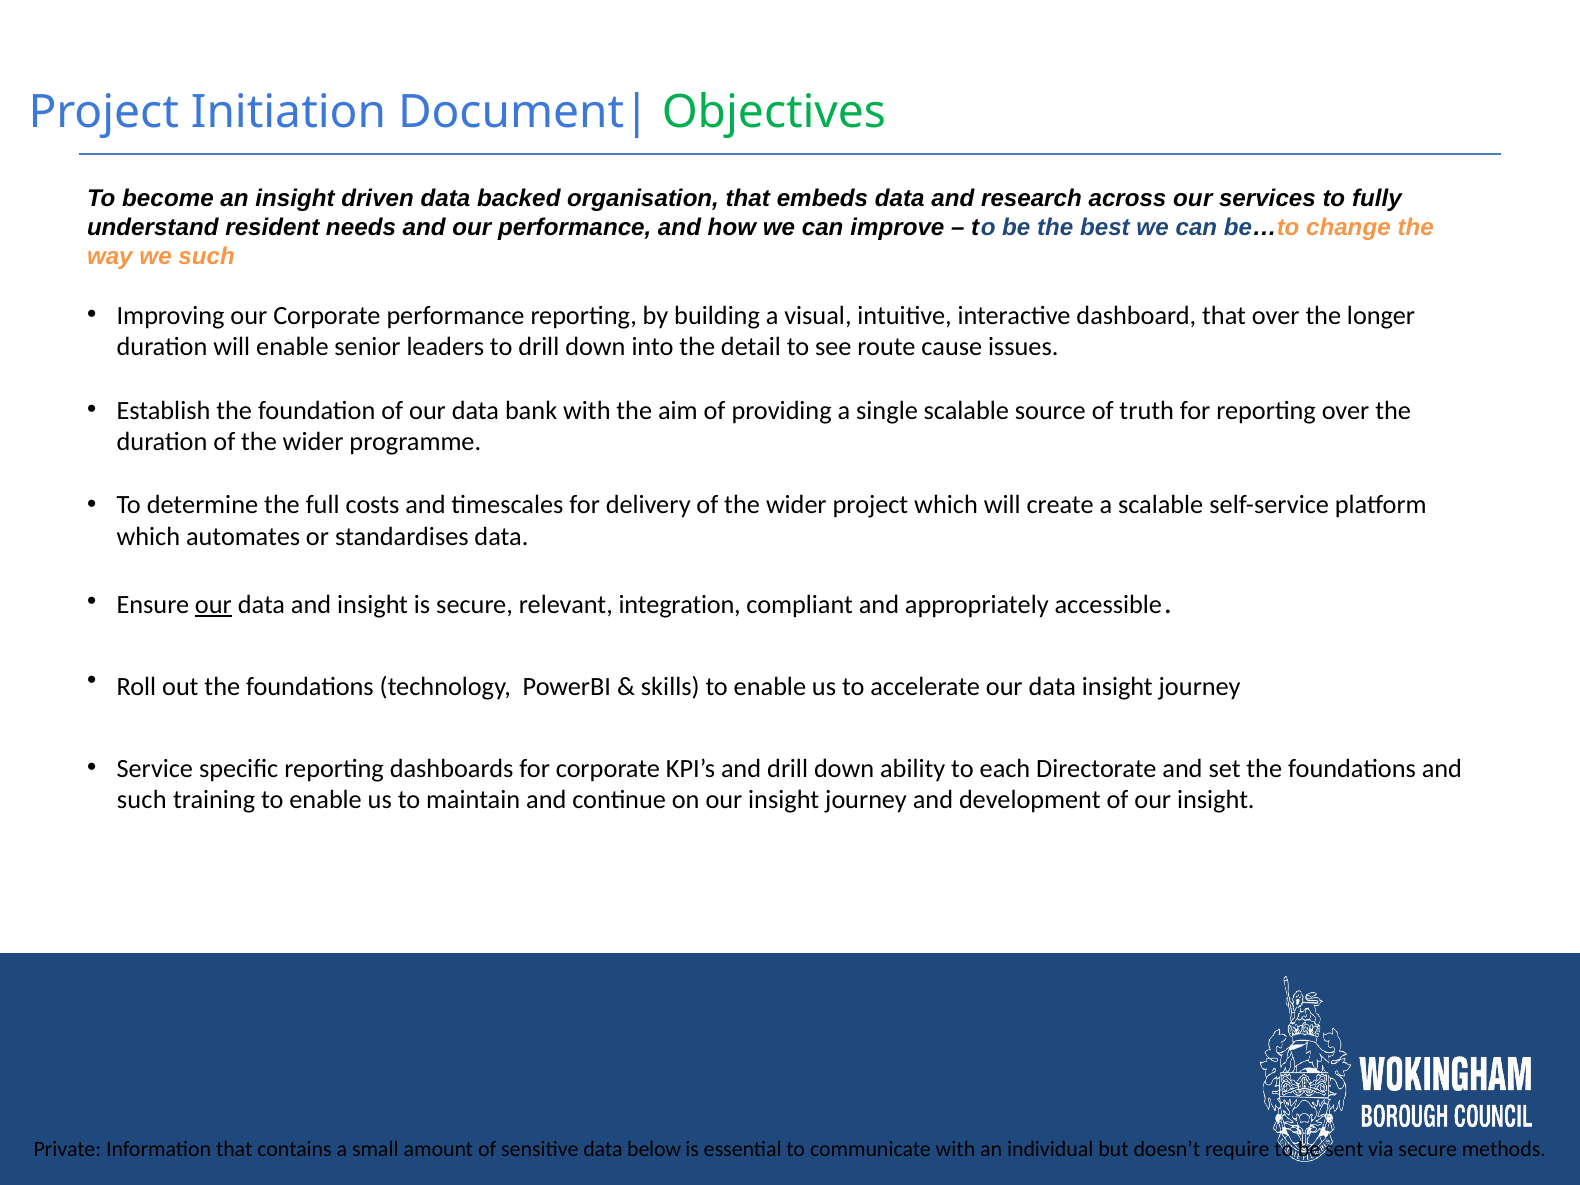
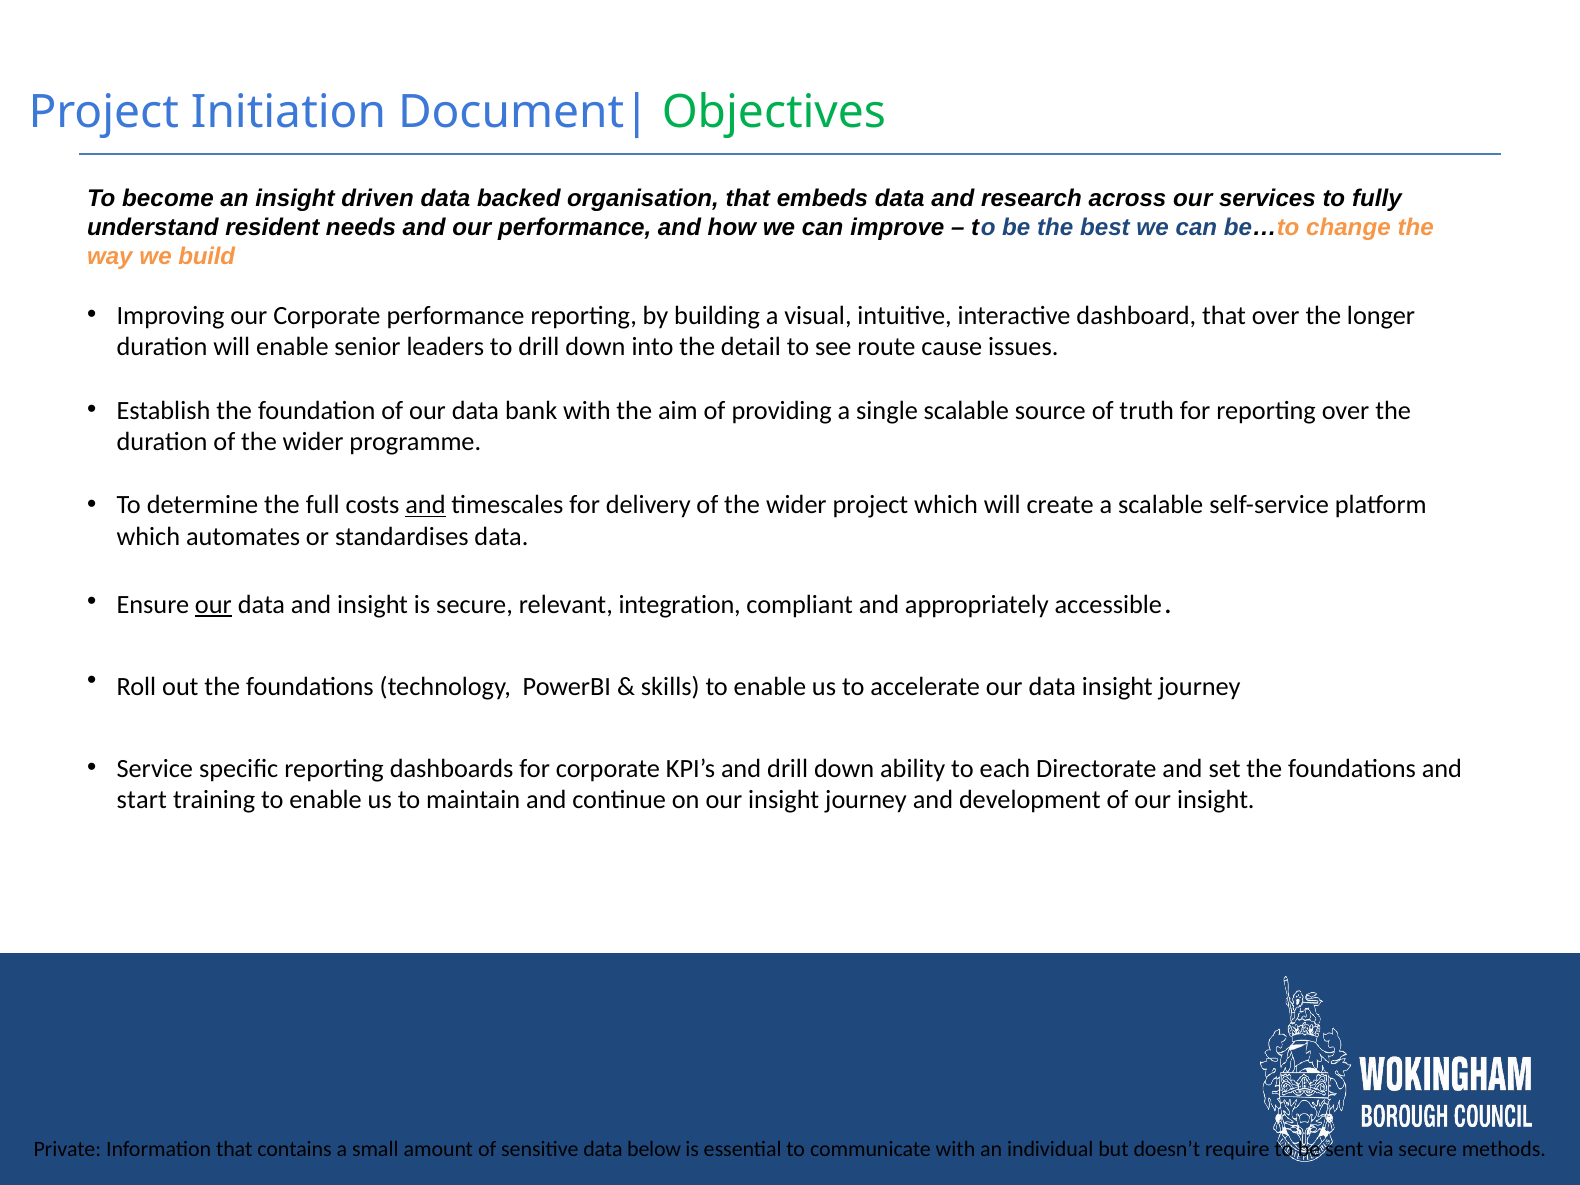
we such: such -> build
and at (426, 505) underline: none -> present
such at (142, 800): such -> start
